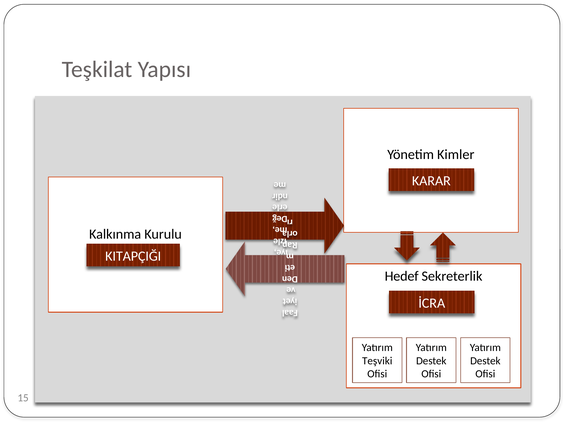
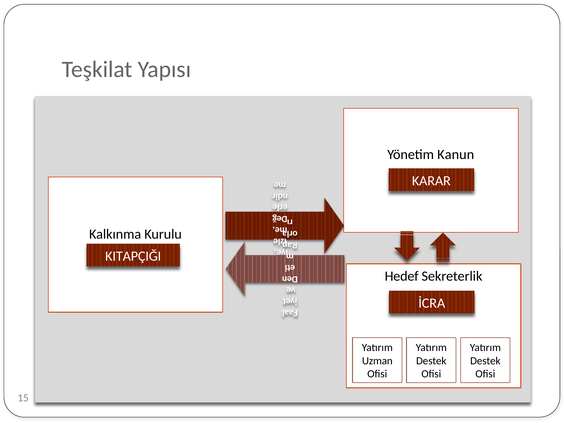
Kimler: Kimler -> Kanun
Teşviki: Teşviki -> Uzman
